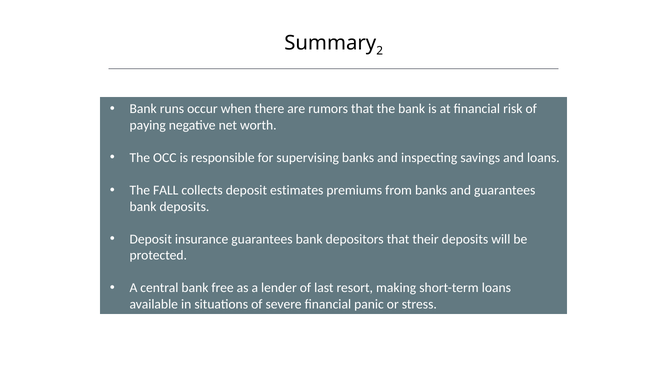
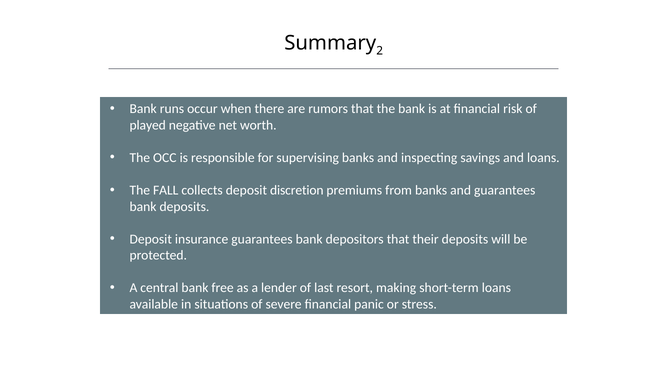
paying: paying -> played
estimates: estimates -> discretion
